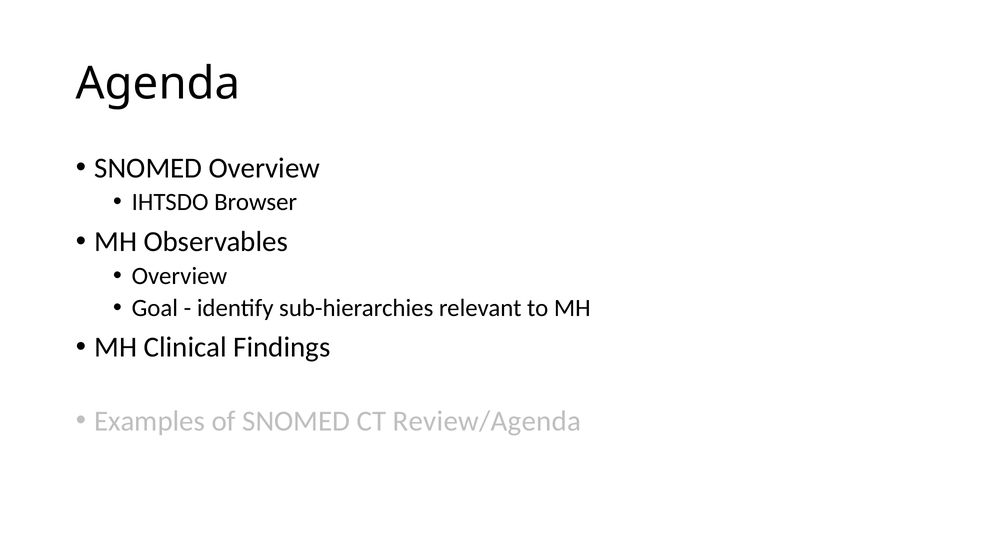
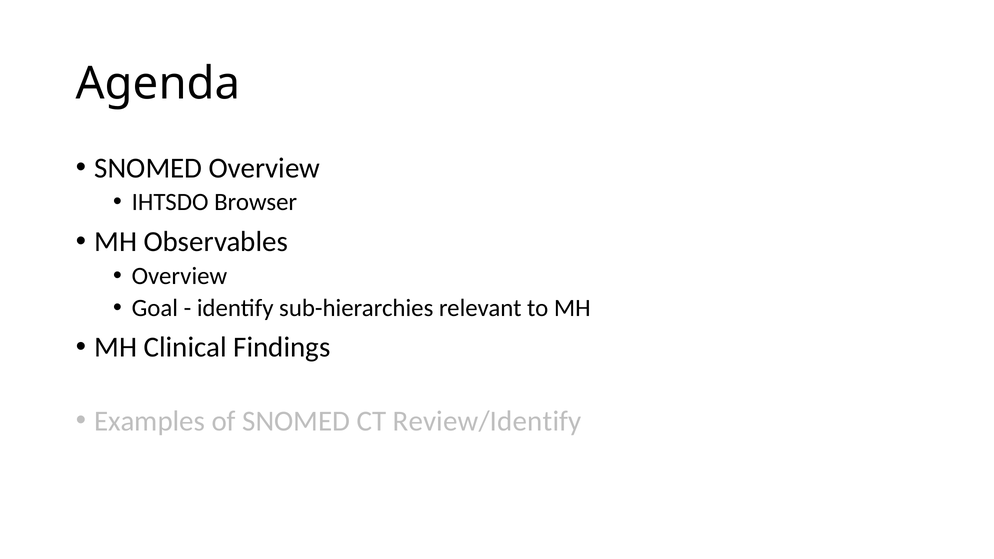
Review/Agenda: Review/Agenda -> Review/Identify
